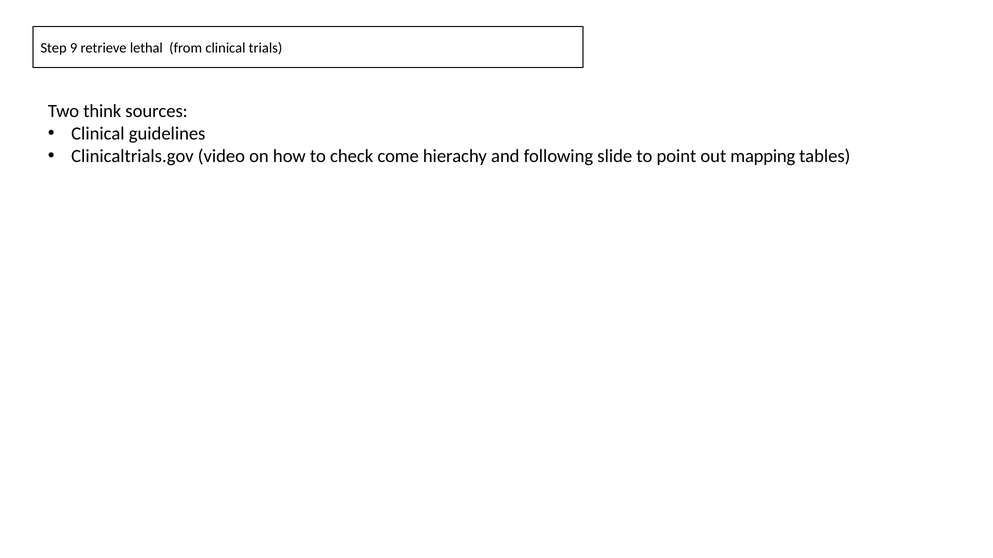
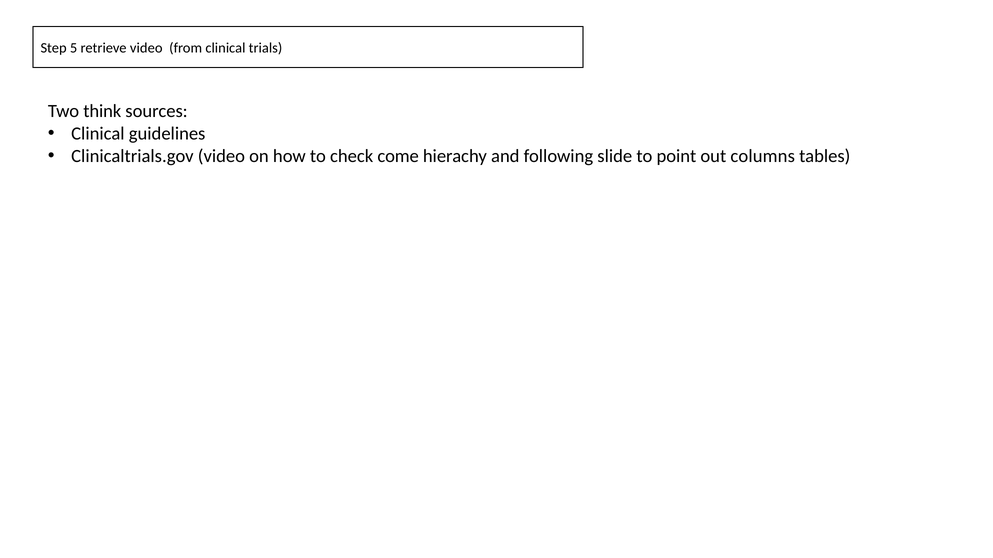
9: 9 -> 5
retrieve lethal: lethal -> video
mapping: mapping -> columns
